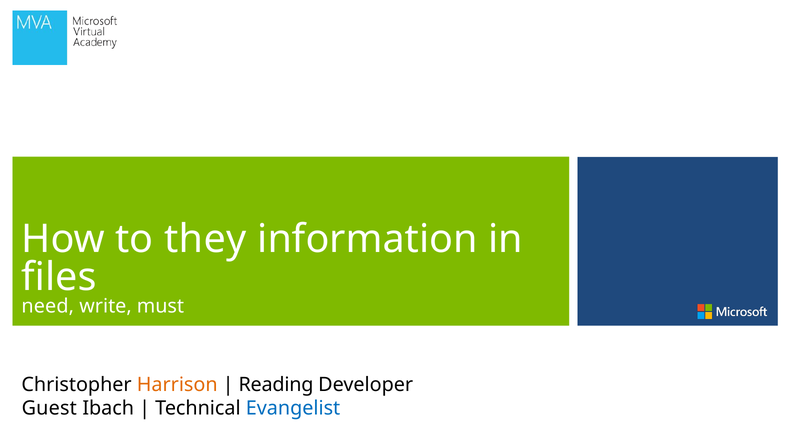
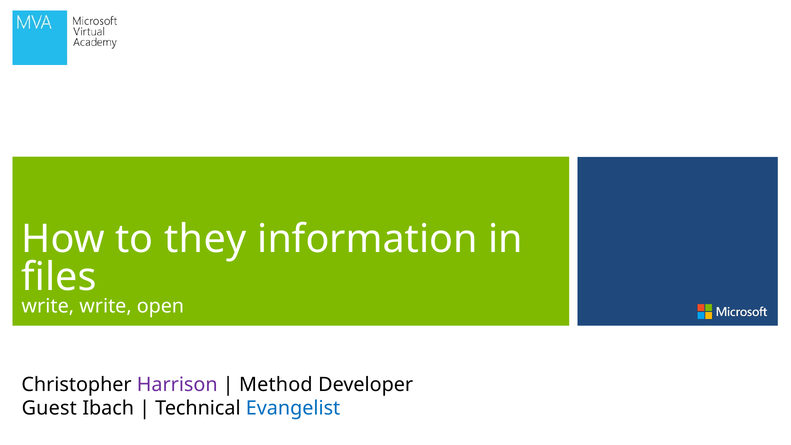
need at (48, 306): need -> write
must: must -> open
Harrison colour: orange -> purple
Reading: Reading -> Method
